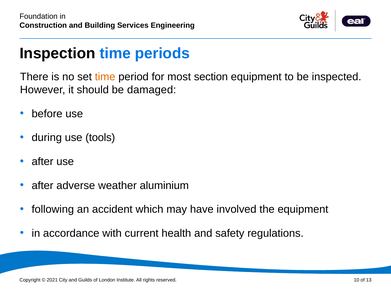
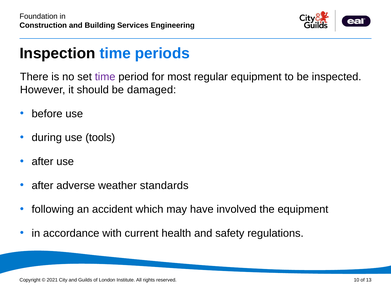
time at (105, 77) colour: orange -> purple
section: section -> regular
aluminium: aluminium -> standards
